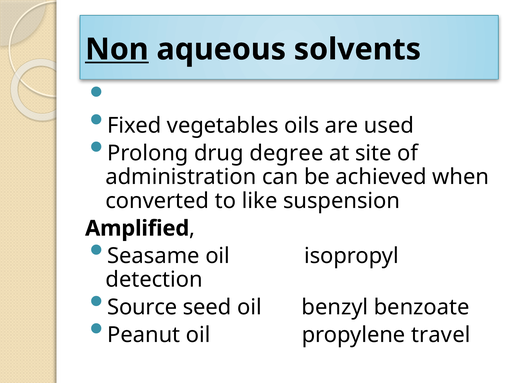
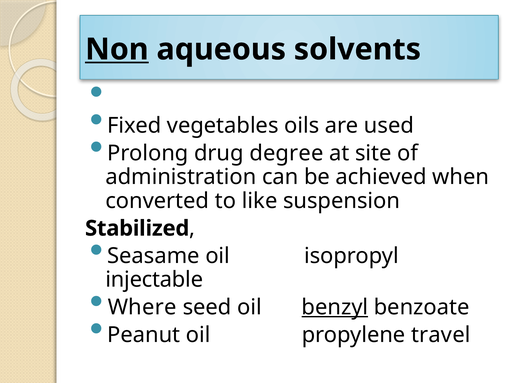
Amplified: Amplified -> Stabilized
detection: detection -> injectable
Source: Source -> Where
benzyl underline: none -> present
